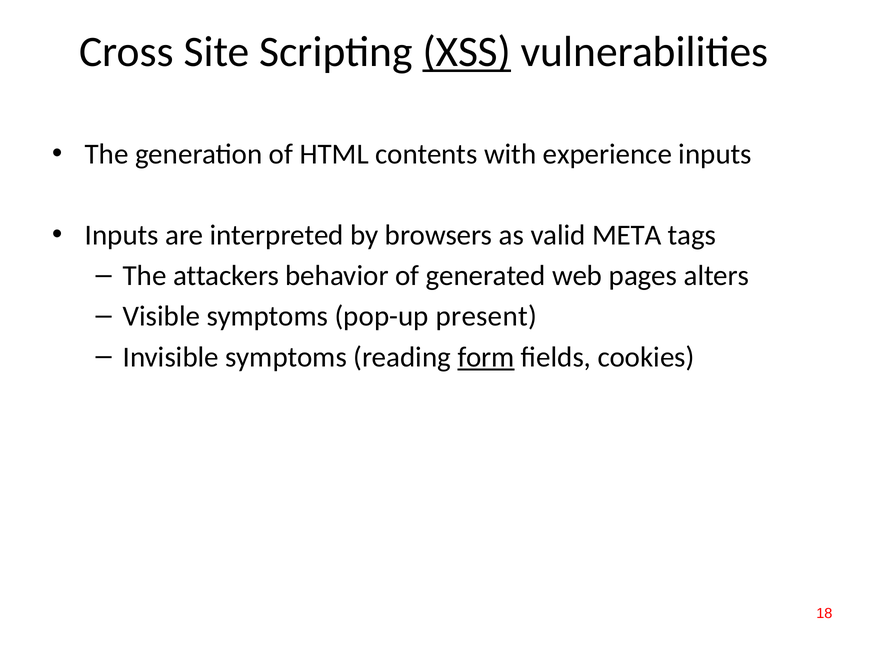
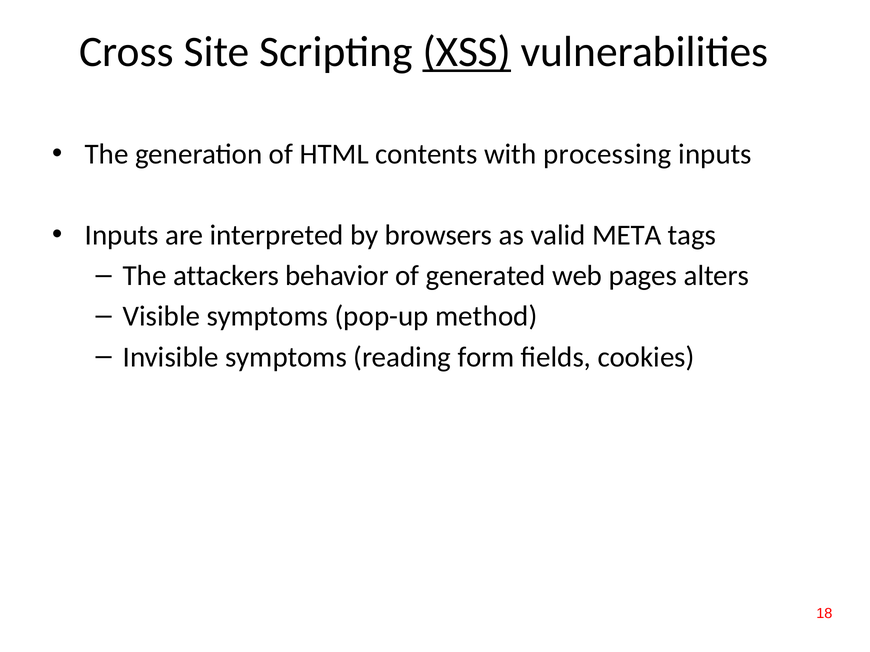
experience: experience -> processing
present: present -> method
form underline: present -> none
